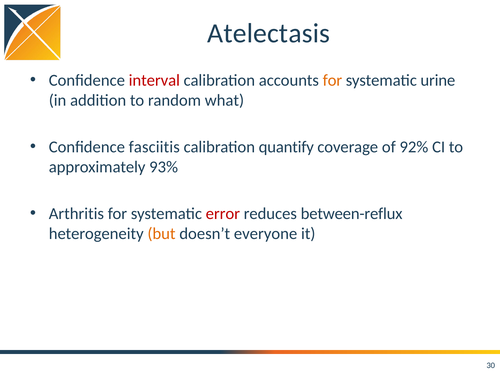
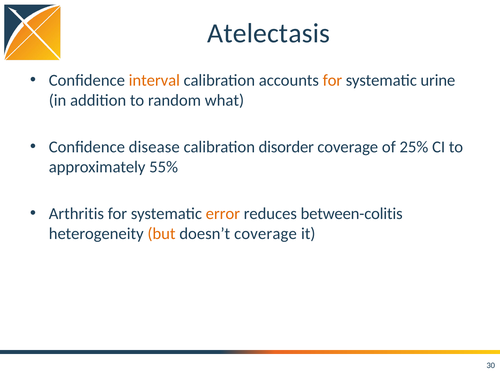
interval colour: red -> orange
fasciitis: fasciitis -> disease
quantify: quantify -> disorder
92%: 92% -> 25%
93%: 93% -> 55%
error colour: red -> orange
between-reflux: between-reflux -> between-colitis
doesn’t everyone: everyone -> coverage
